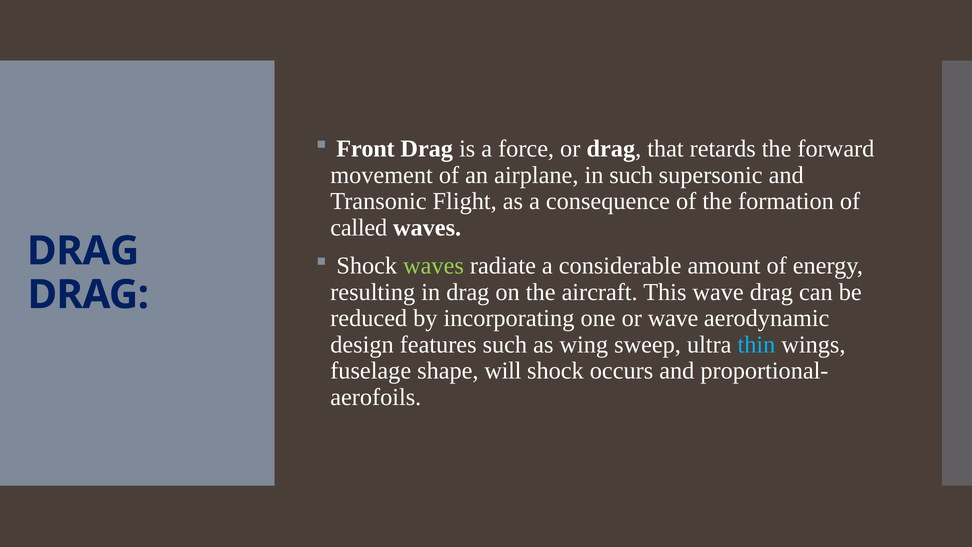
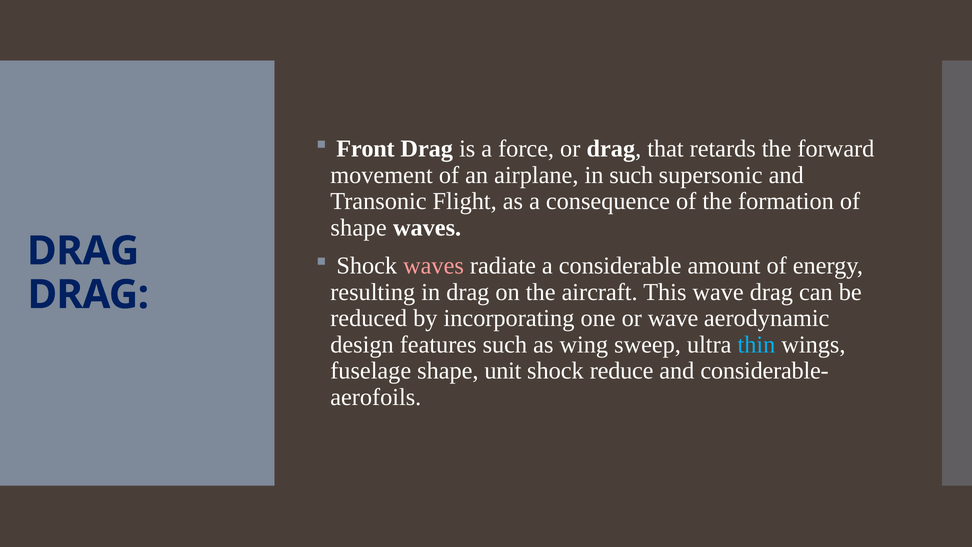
called at (359, 227): called -> shape
waves at (434, 266) colour: light green -> pink
will: will -> unit
occurs: occurs -> reduce
proportional-: proportional- -> considerable-
